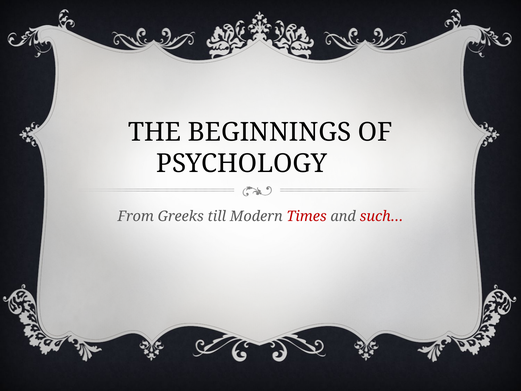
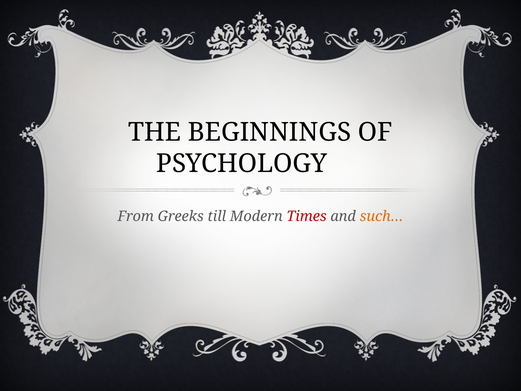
such… colour: red -> orange
